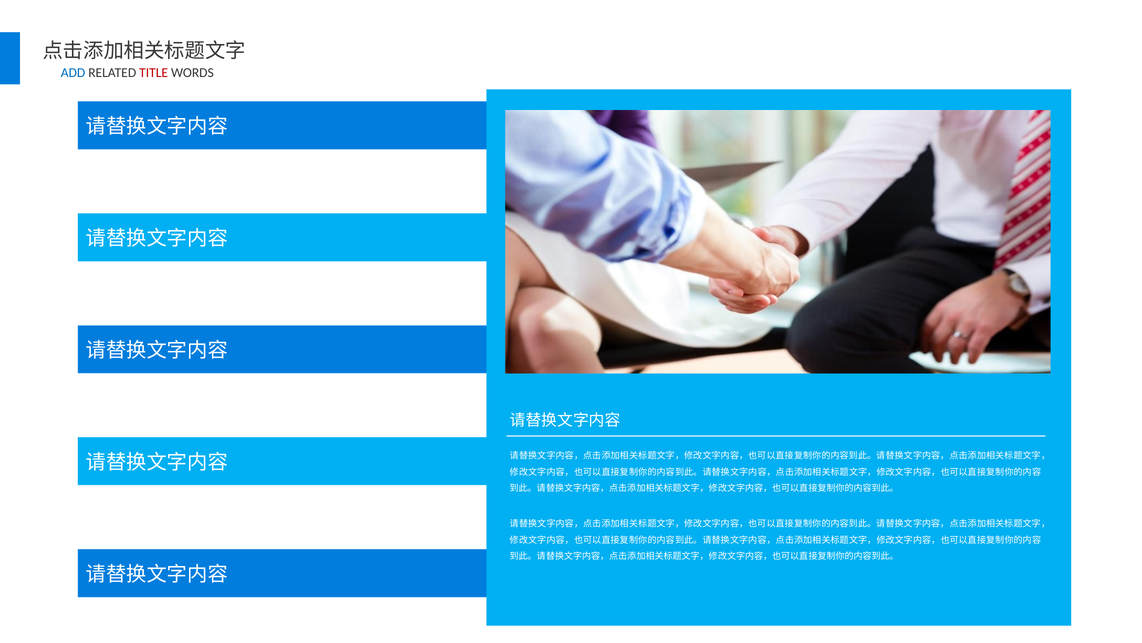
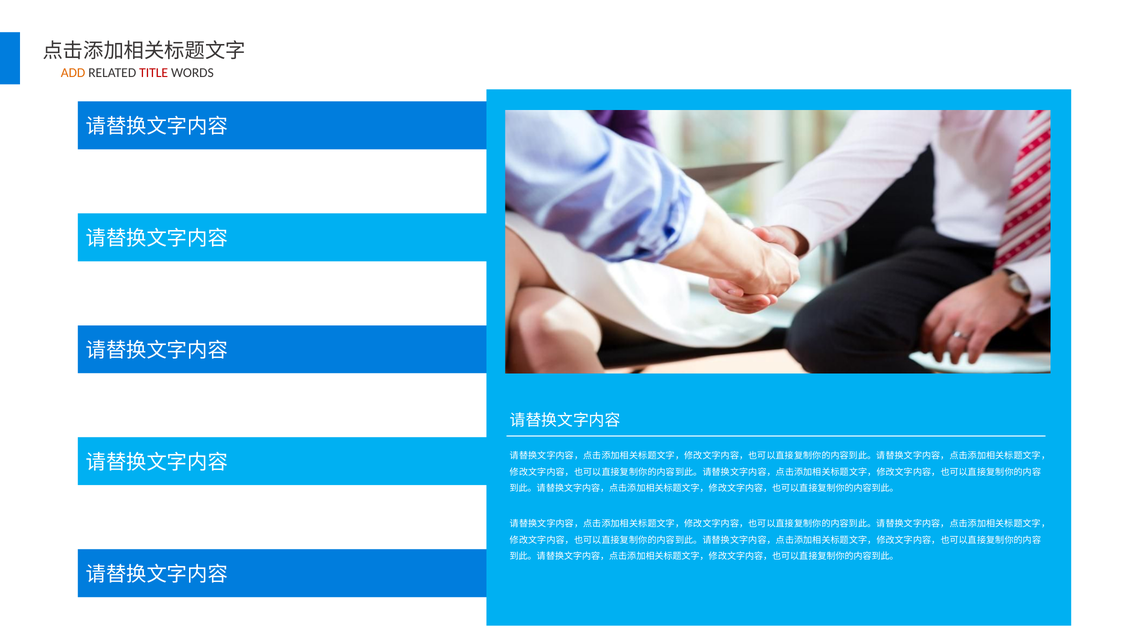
ADD colour: blue -> orange
